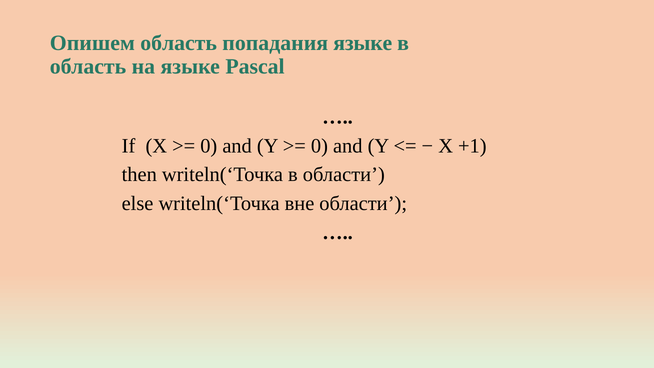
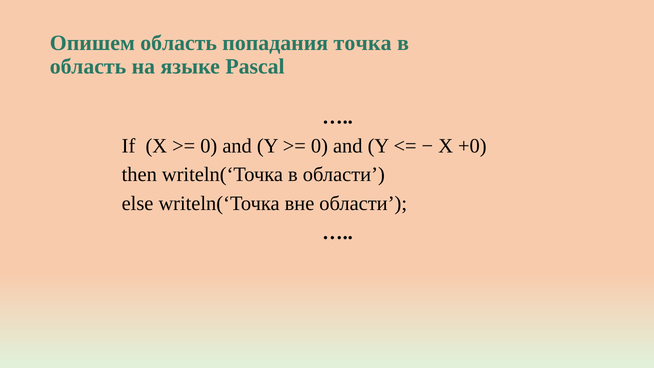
попадания языке: языке -> точка
+1: +1 -> +0
